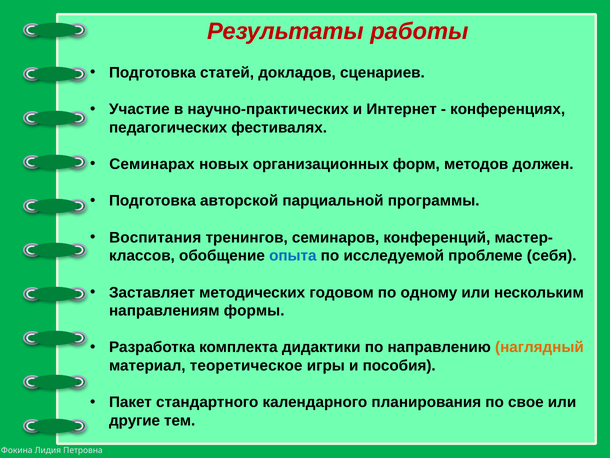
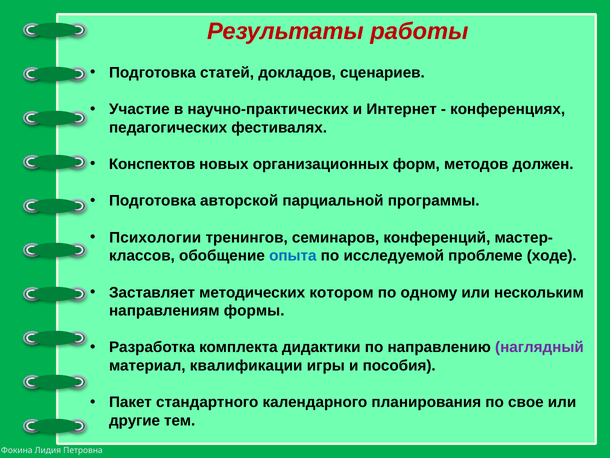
Семинарах: Семинарах -> Конспектов
Воспитания: Воспитания -> Психологии
себя: себя -> ходе
годовом: годовом -> котором
наглядный colour: orange -> purple
теоретическое: теоретическое -> квалификации
